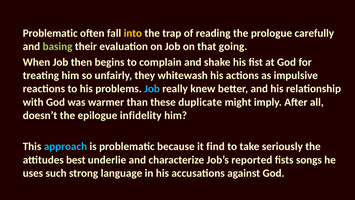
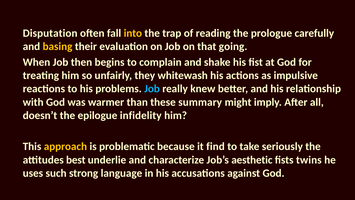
Problematic at (50, 33): Problematic -> Disputation
basing colour: light green -> yellow
duplicate: duplicate -> summary
approach colour: light blue -> yellow
reported: reported -> aesthetic
songs: songs -> twins
